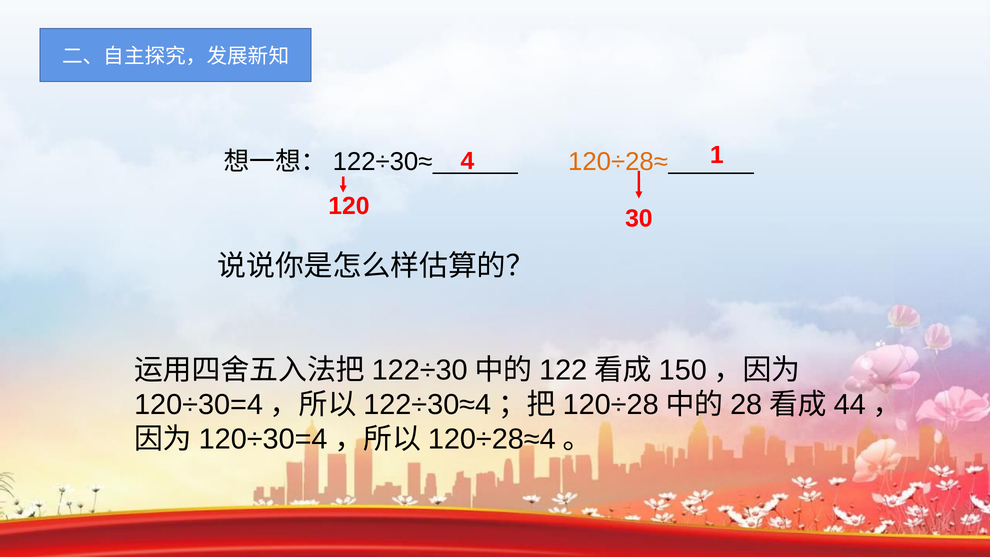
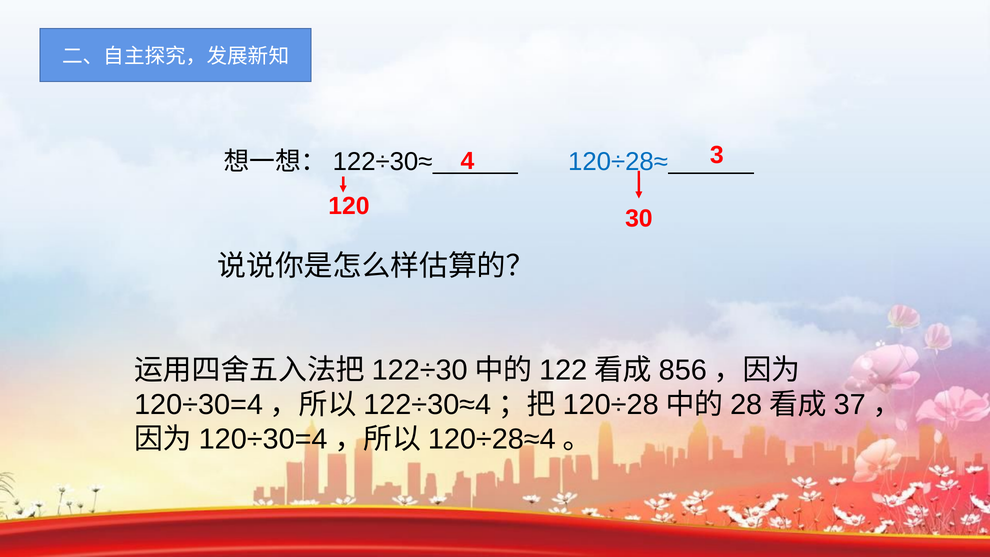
1: 1 -> 3
120÷28≈ colour: orange -> blue
150: 150 -> 856
44: 44 -> 37
